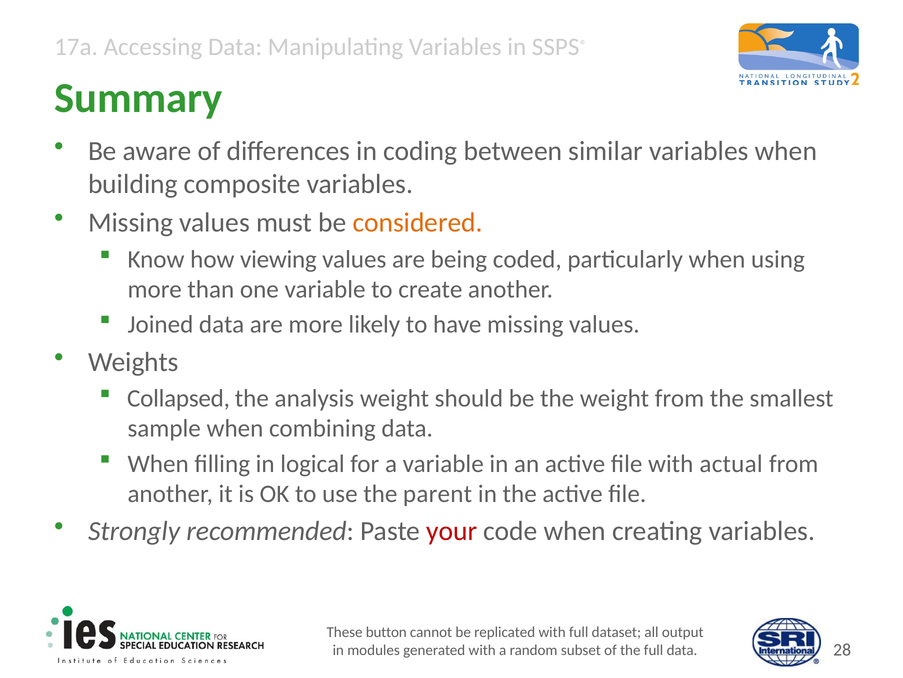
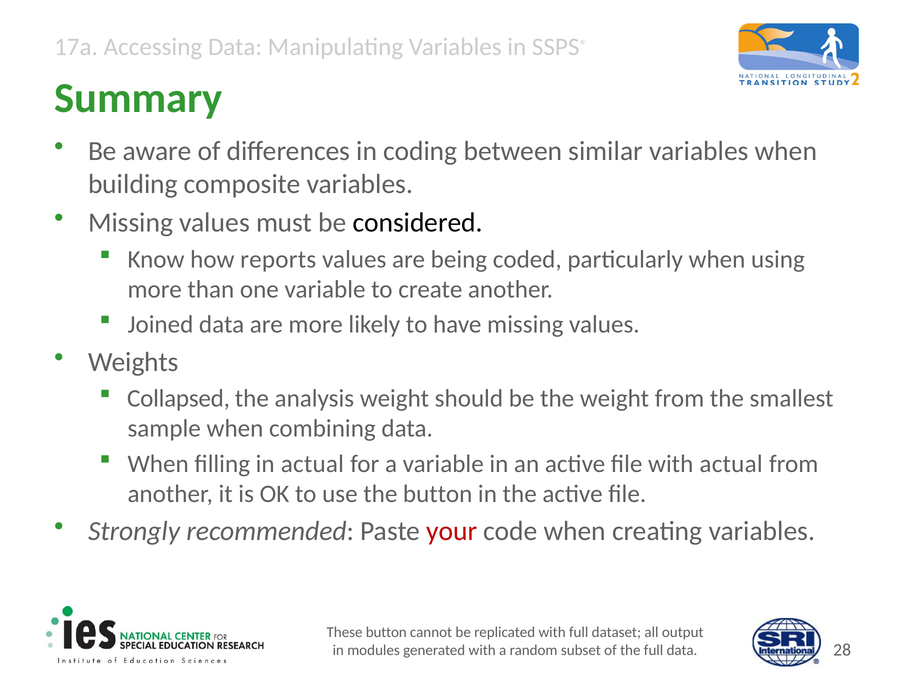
considered colour: orange -> black
viewing: viewing -> reports
in logical: logical -> actual
the parent: parent -> button
